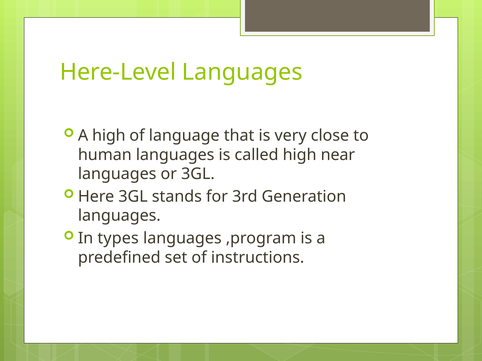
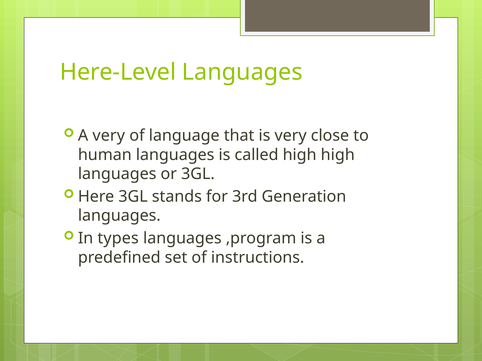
A high: high -> very
high near: near -> high
